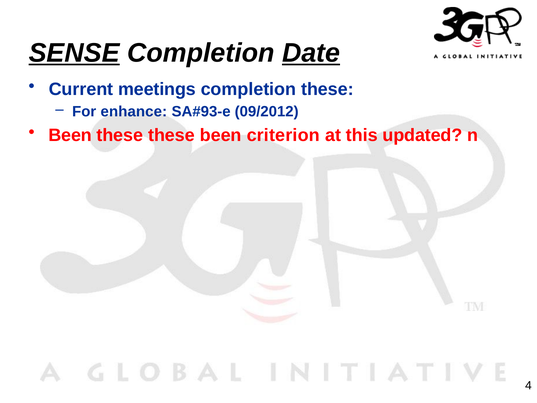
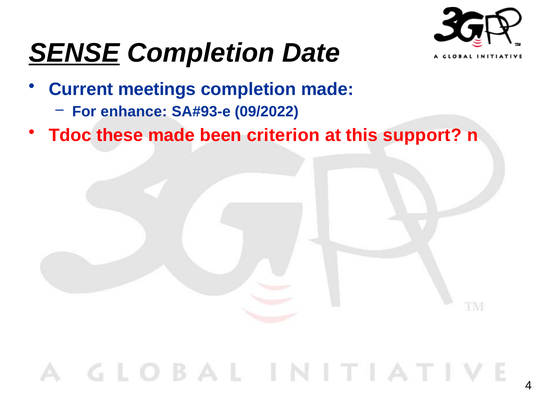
Date underline: present -> none
completion these: these -> made
09/2012: 09/2012 -> 09/2022
Been at (70, 135): Been -> Tdoc
these these: these -> made
updated: updated -> support
